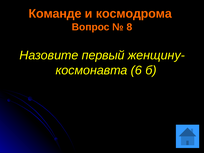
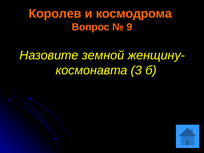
Команде: Команде -> Королев
8: 8 -> 9
первый: первый -> земной
6: 6 -> 3
